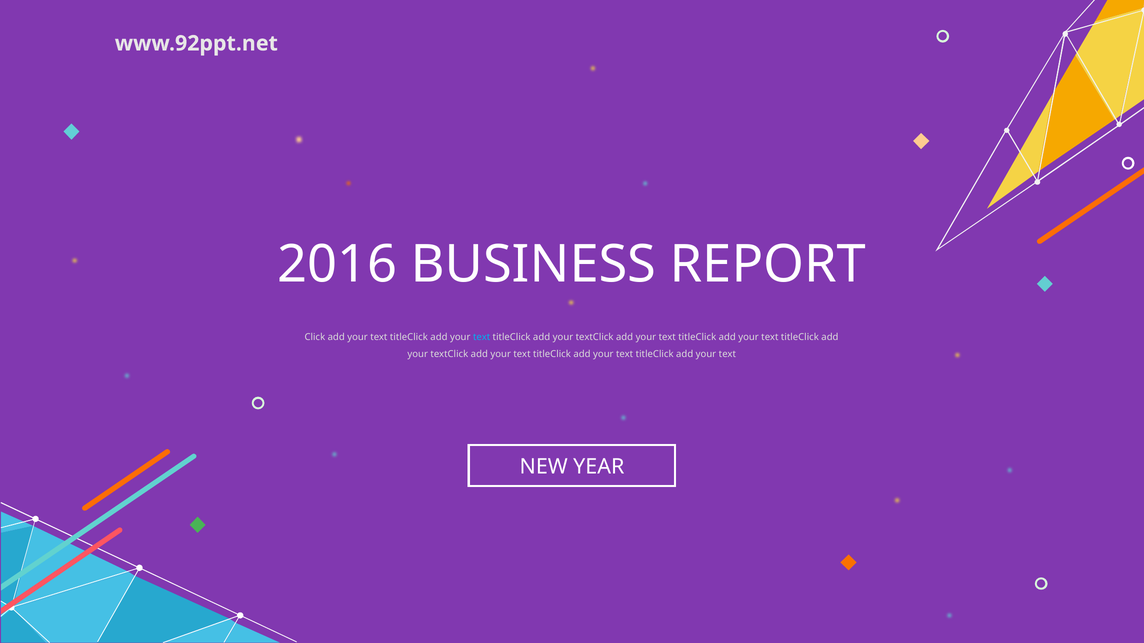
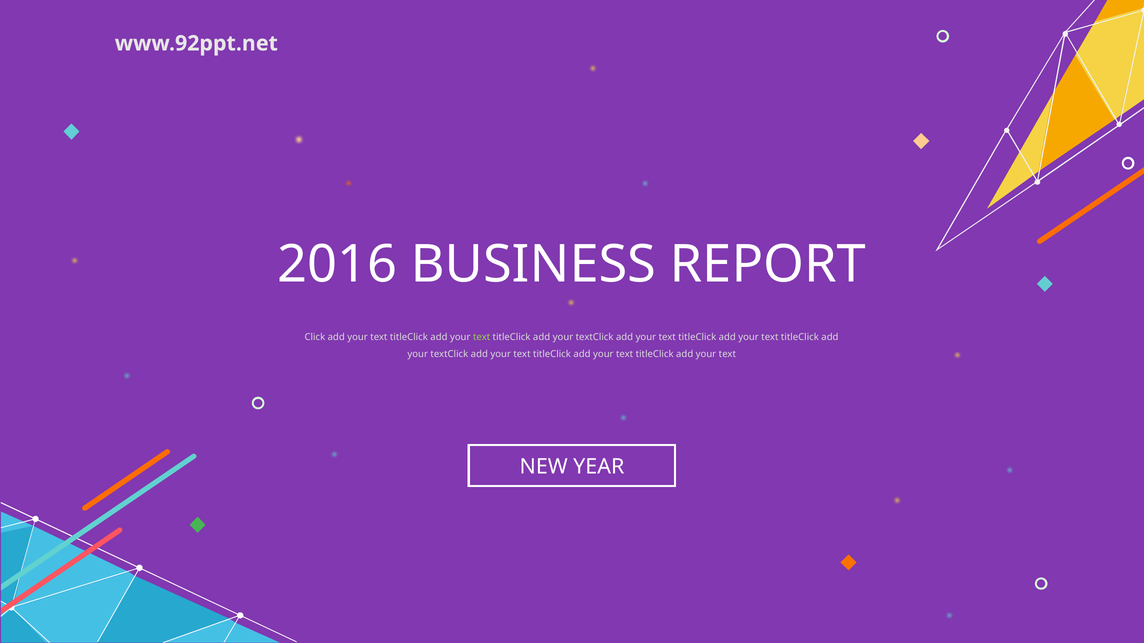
text at (482, 337) colour: light blue -> light green
